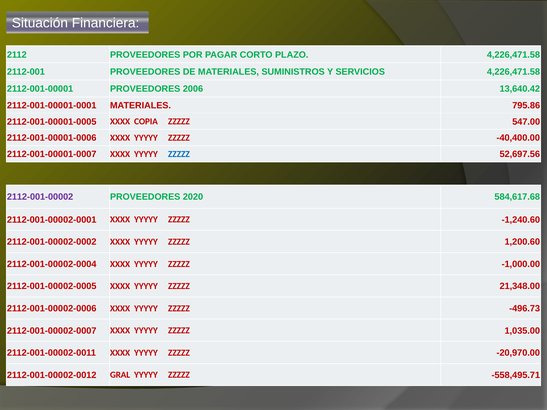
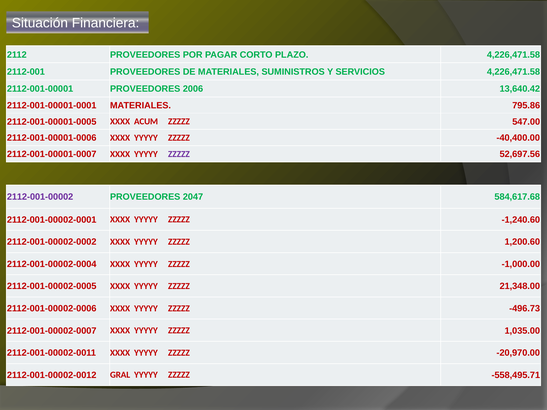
COPIA: COPIA -> ACUM
ZZZZZ at (179, 154) colour: blue -> purple
2020: 2020 -> 2047
